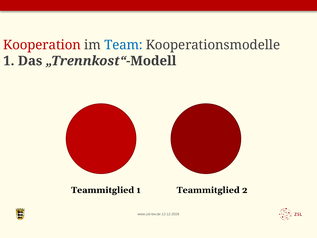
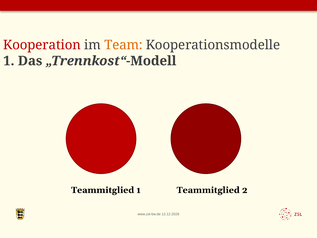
Team colour: blue -> orange
